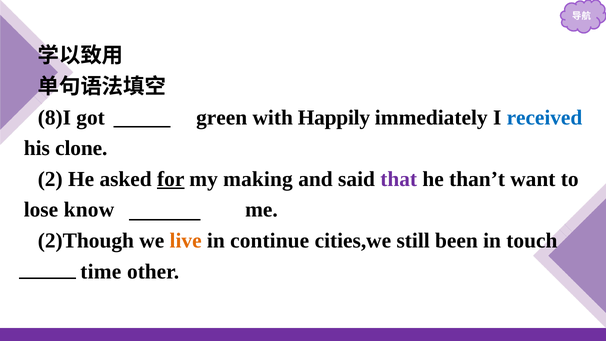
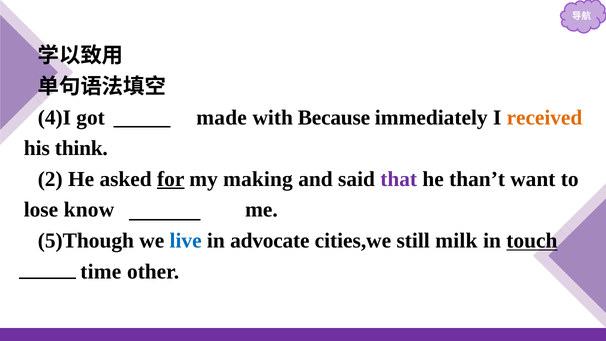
8)I: 8)I -> 4)I
green: green -> made
Happily: Happily -> Because
received colour: blue -> orange
clone: clone -> think
2)Though: 2)Though -> 5)Though
live colour: orange -> blue
continue: continue -> advocate
been: been -> milk
touch underline: none -> present
